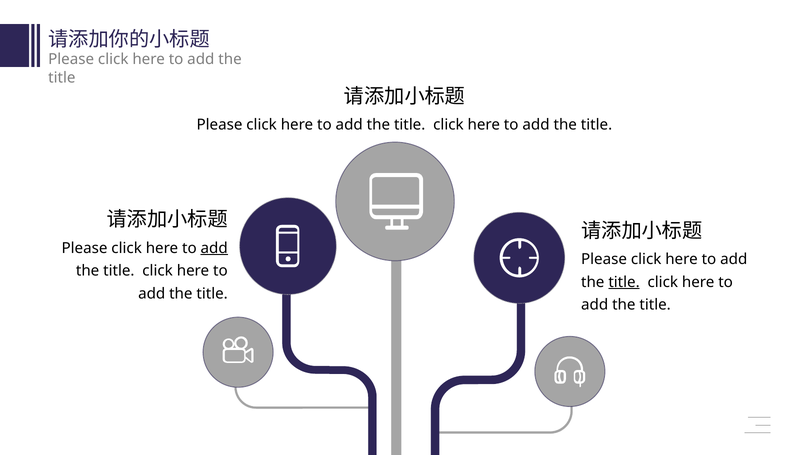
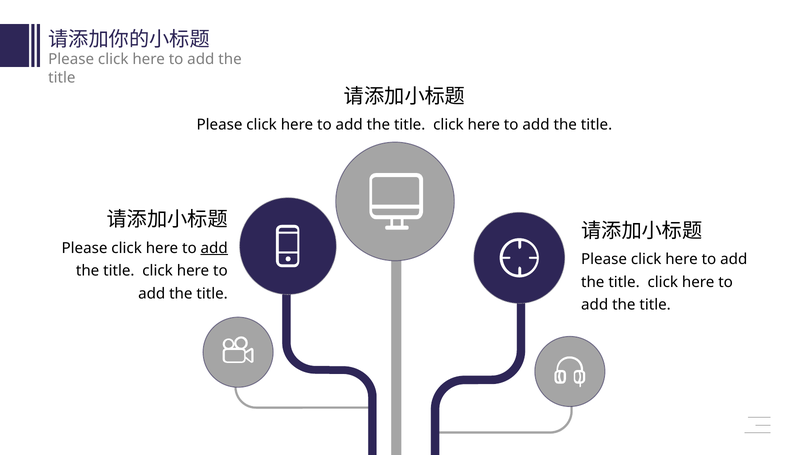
title at (624, 282) underline: present -> none
